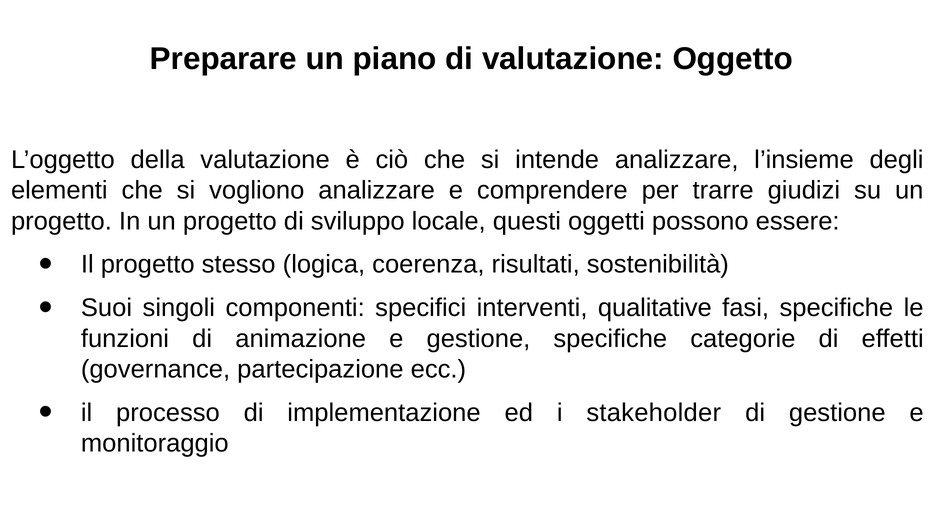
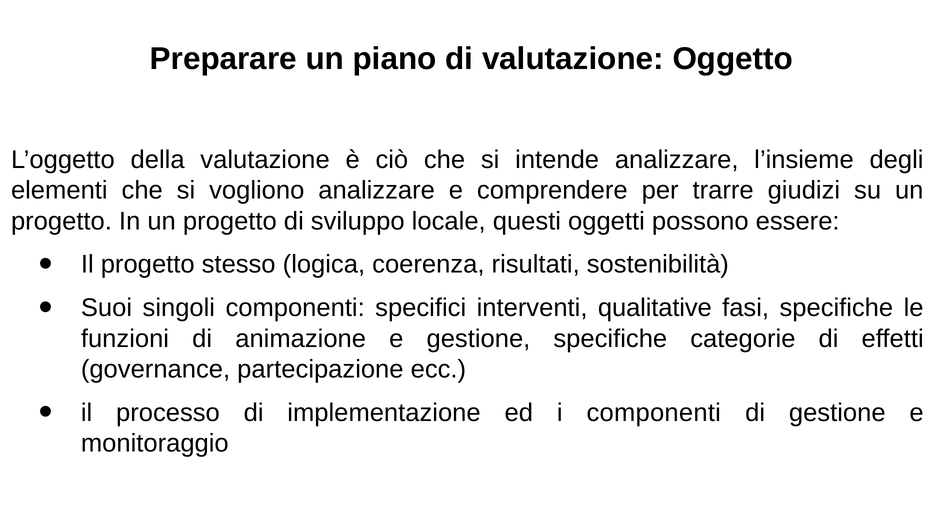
i stakeholder: stakeholder -> componenti
